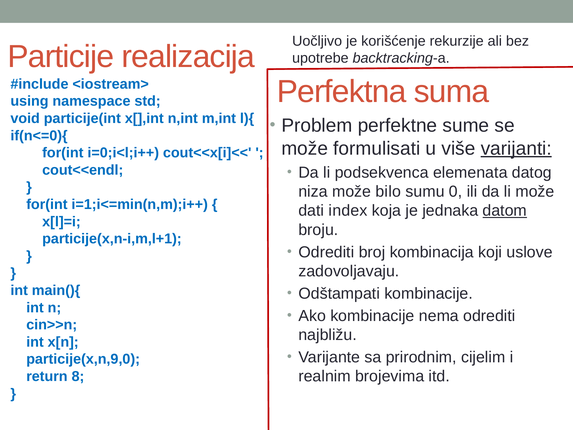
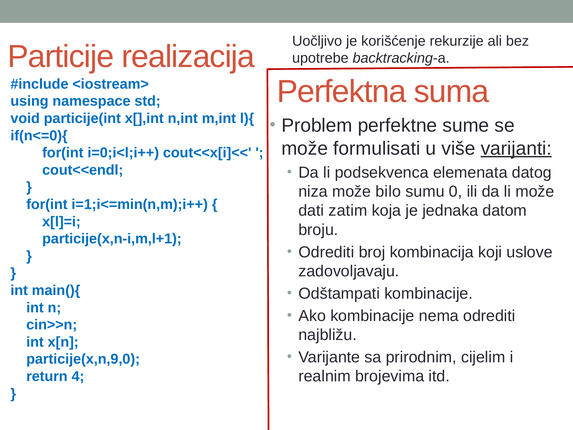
index: index -> zatim
datom underline: present -> none
8: 8 -> 4
